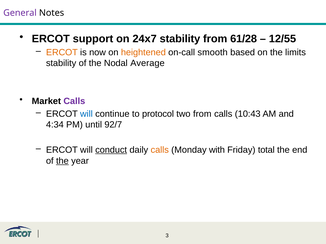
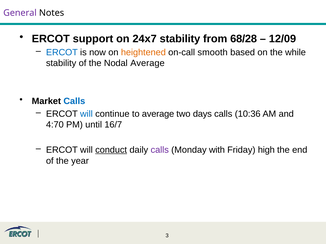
61/28: 61/28 -> 68/28
12/55: 12/55 -> 12/09
ERCOT at (62, 52) colour: orange -> blue
limits: limits -> while
Calls at (74, 101) colour: purple -> blue
to protocol: protocol -> average
two from: from -> days
10:43: 10:43 -> 10:36
4:34: 4:34 -> 4:70
92/7: 92/7 -> 16/7
calls at (160, 150) colour: orange -> purple
total: total -> high
the at (62, 161) underline: present -> none
